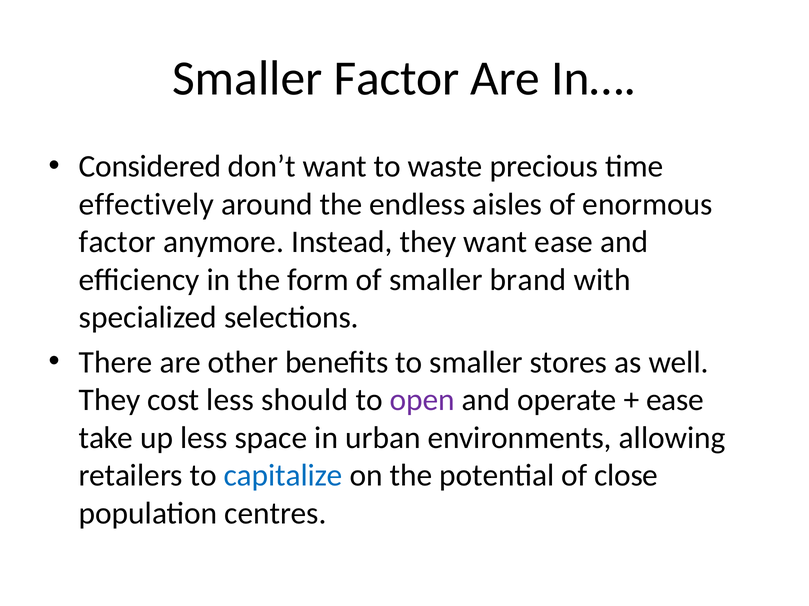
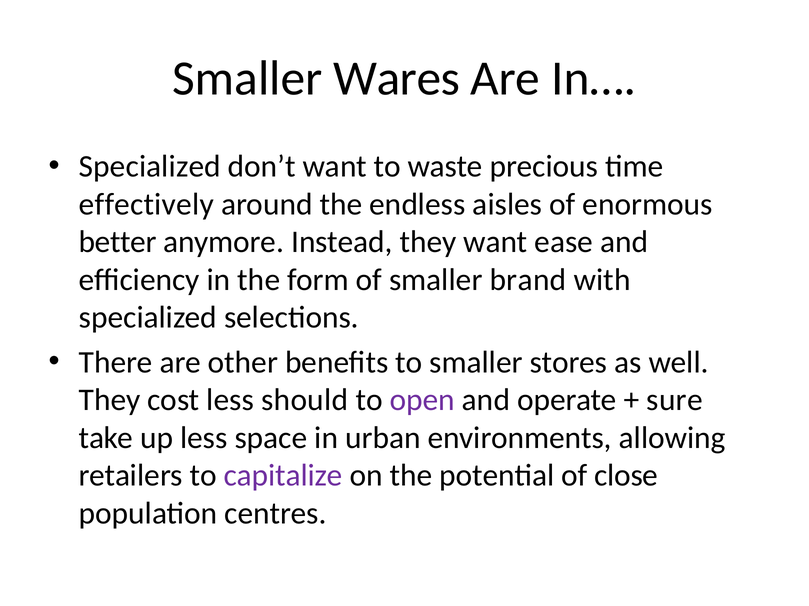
Smaller Factor: Factor -> Wares
Considered at (150, 167): Considered -> Specialized
factor at (117, 242): factor -> better
ease at (675, 401): ease -> sure
capitalize colour: blue -> purple
